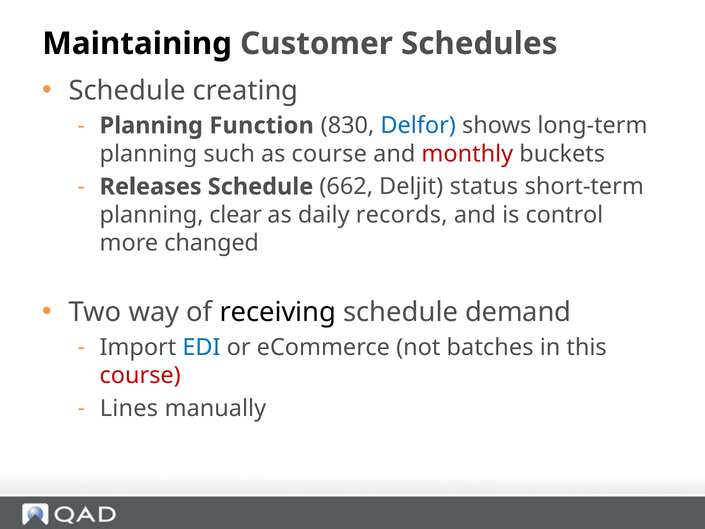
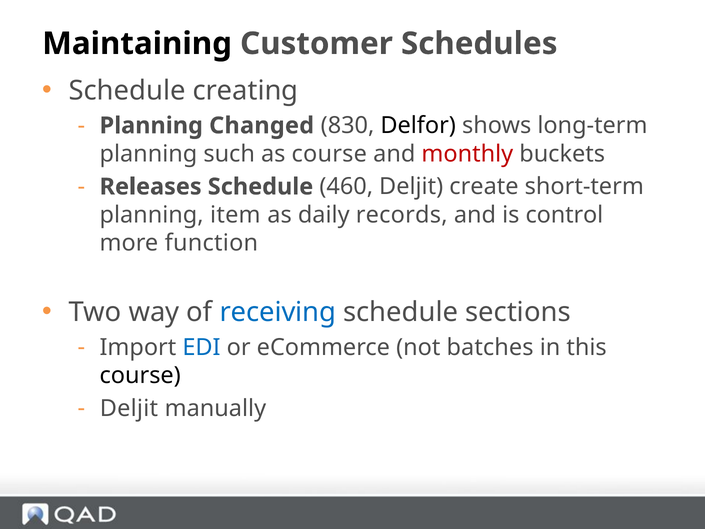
Function: Function -> Changed
Delfor colour: blue -> black
662: 662 -> 460
status: status -> create
clear: clear -> item
changed: changed -> function
receiving colour: black -> blue
demand: demand -> sections
course at (140, 375) colour: red -> black
Lines at (129, 408): Lines -> Deljit
